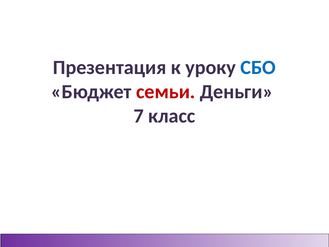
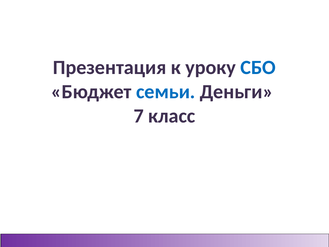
семьи colour: red -> blue
